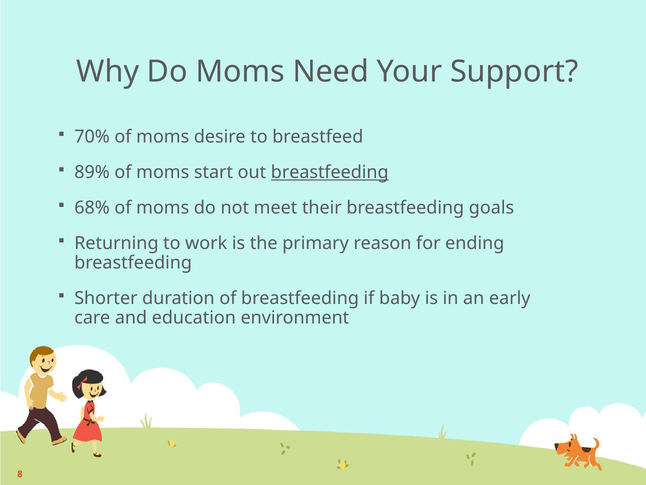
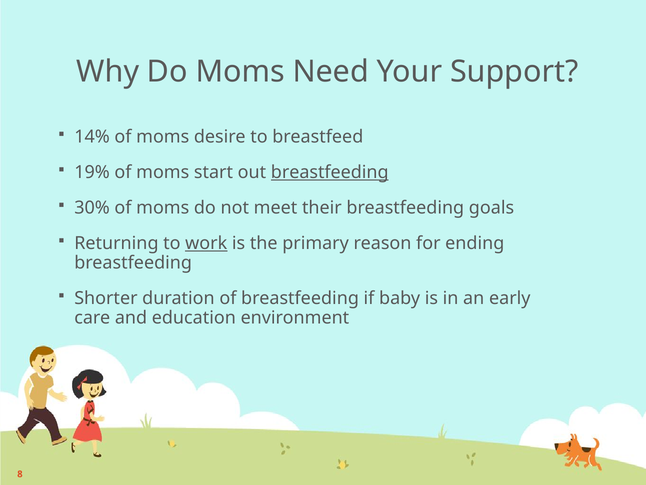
70%: 70% -> 14%
89%: 89% -> 19%
68%: 68% -> 30%
work underline: none -> present
